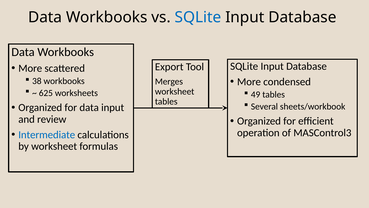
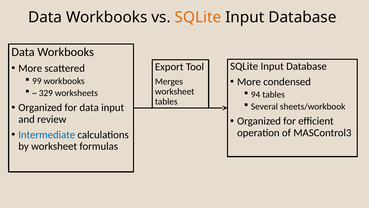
SQLite at (198, 17) colour: blue -> orange
38: 38 -> 99
625: 625 -> 329
49: 49 -> 94
